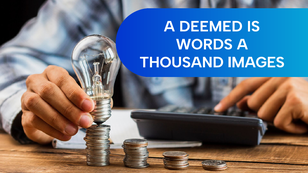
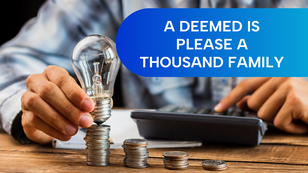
WORDS: WORDS -> PLEASE
IMAGES: IMAGES -> FAMILY
